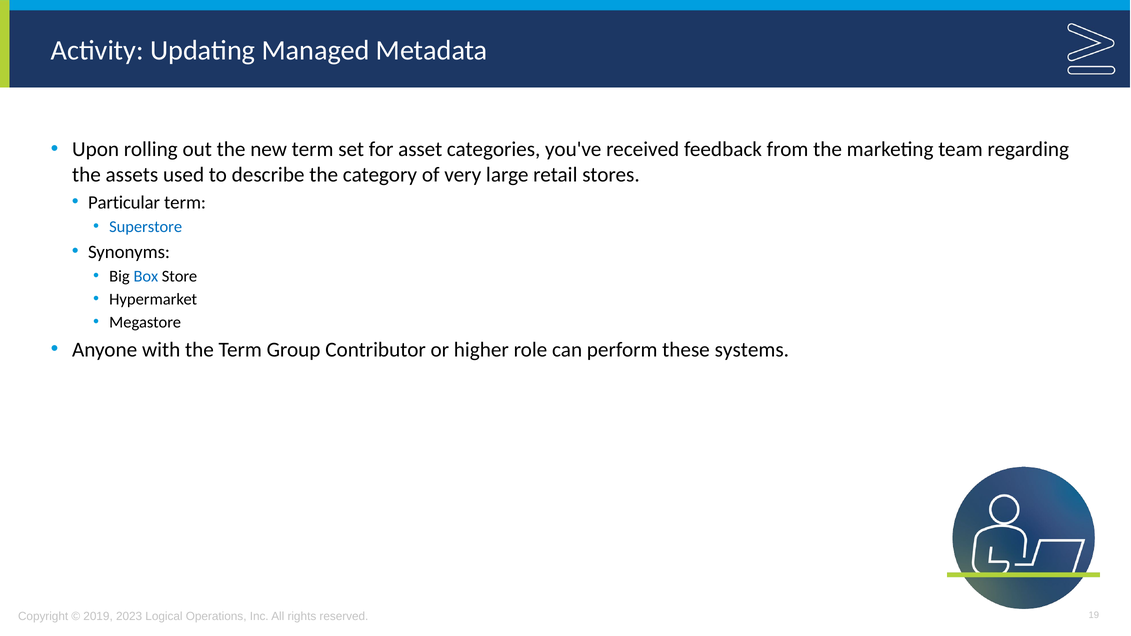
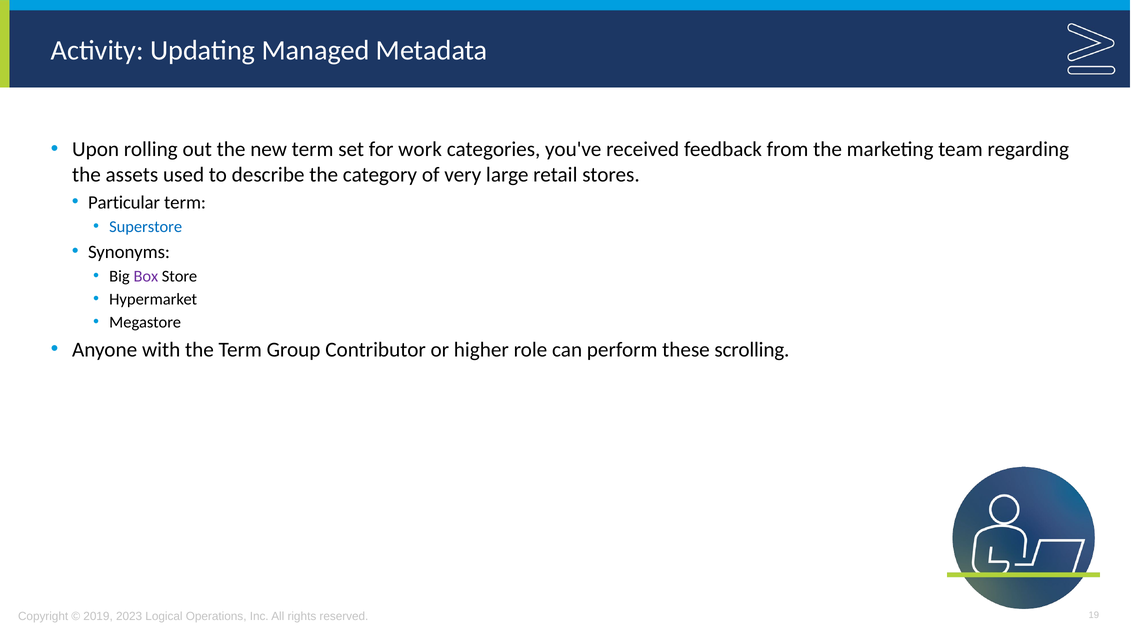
asset: asset -> work
Box colour: blue -> purple
systems: systems -> scrolling
